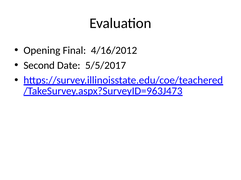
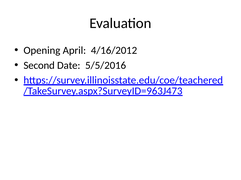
Final: Final -> April
5/5/2017: 5/5/2017 -> 5/5/2016
